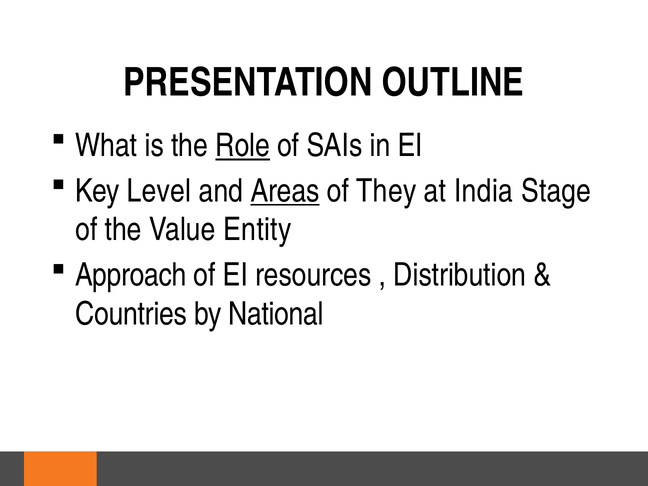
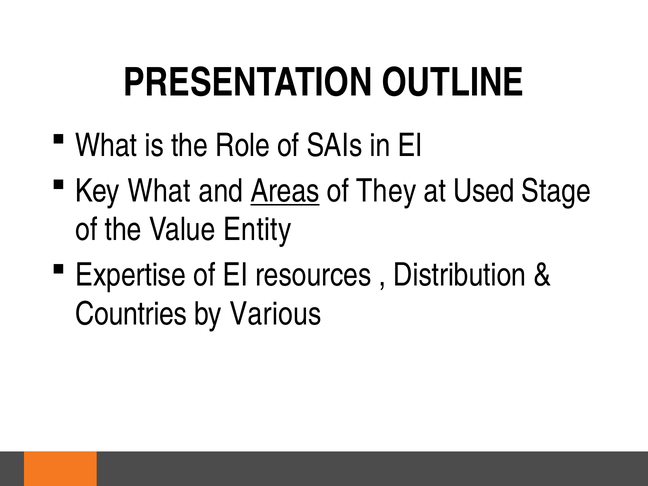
Role underline: present -> none
Key Level: Level -> What
India: India -> Used
Approach: Approach -> Expertise
National: National -> Various
